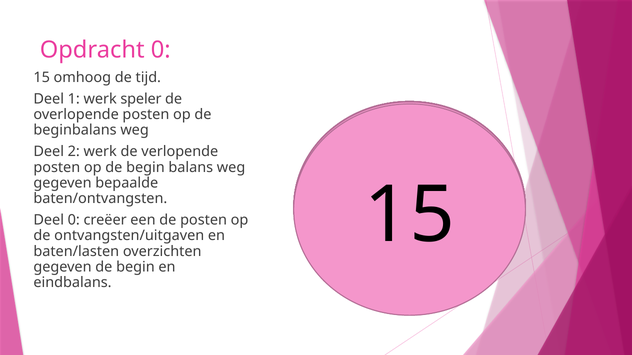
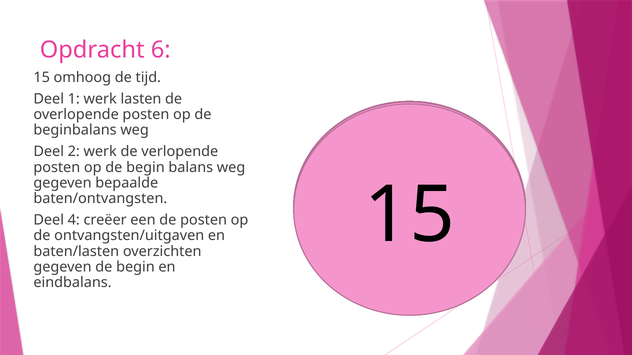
Opdracht 0: 0 -> 6
speler: speler -> lasten
Deel 0: 0 -> 4
